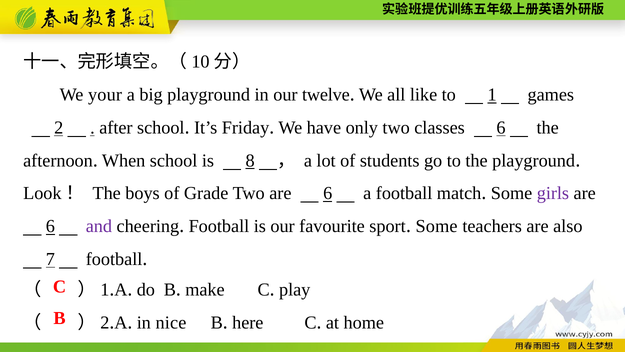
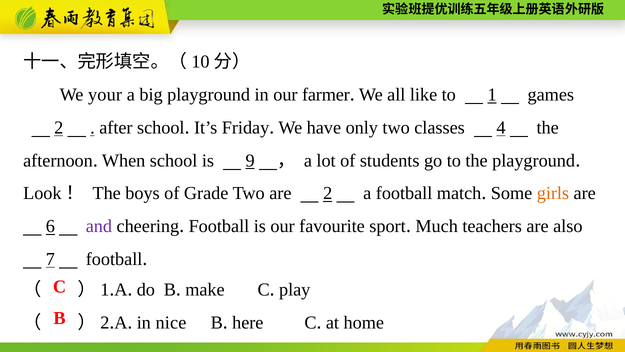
twelve: twelve -> farmer
classes 6: 6 -> 4
8: 8 -> 9
Two are 6: 6 -> 2
girls colour: purple -> orange
Some at (437, 226): Some -> Much
